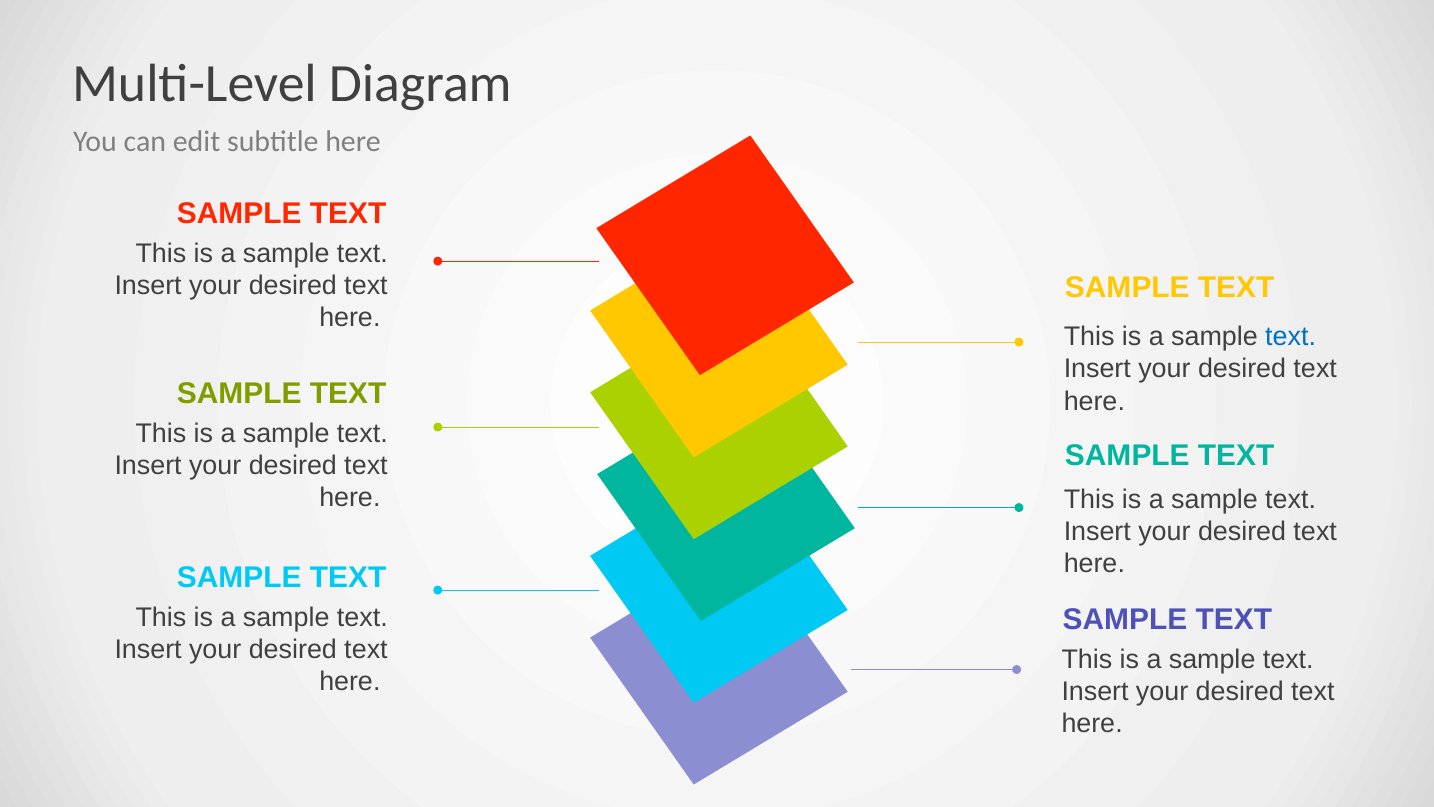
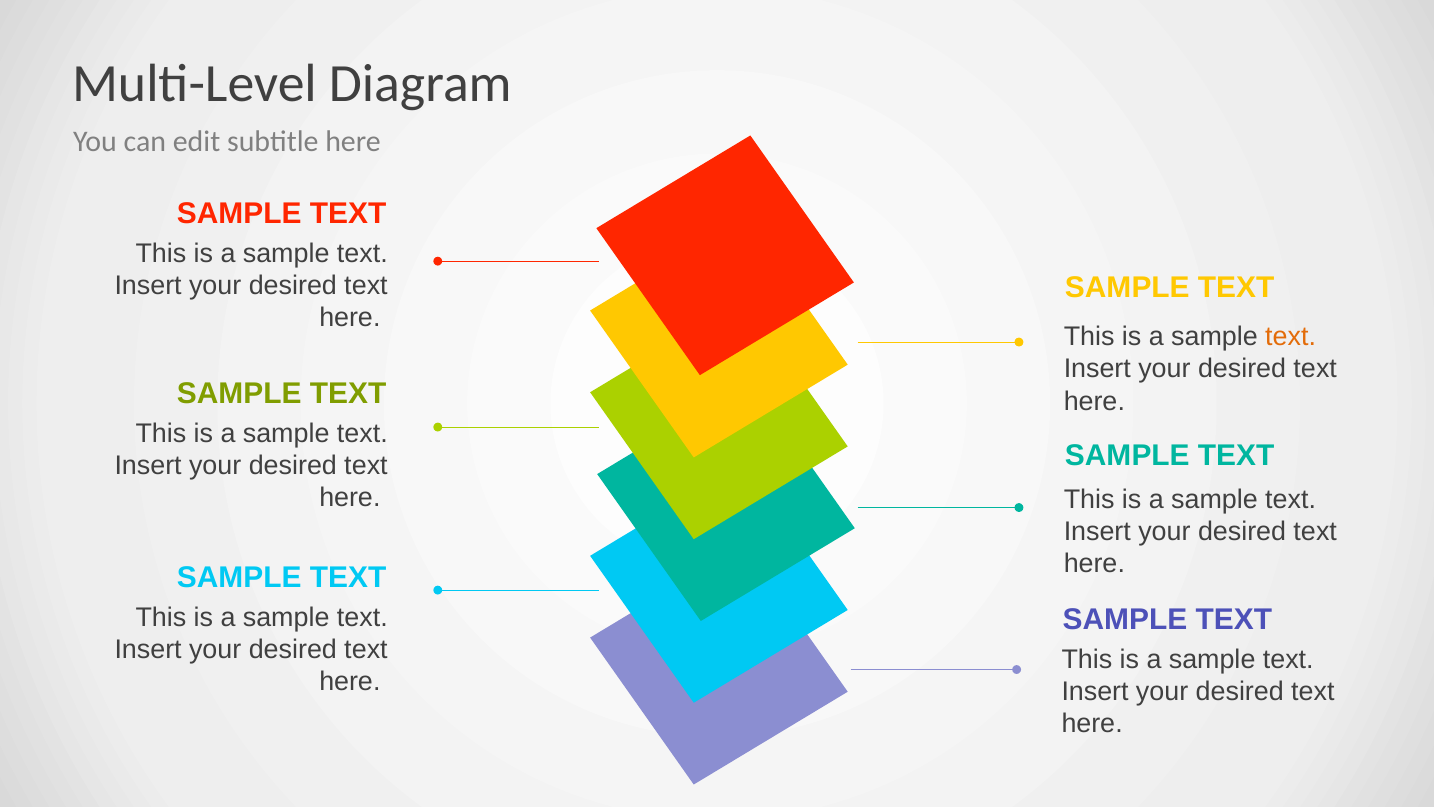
text at (1291, 336) colour: blue -> orange
